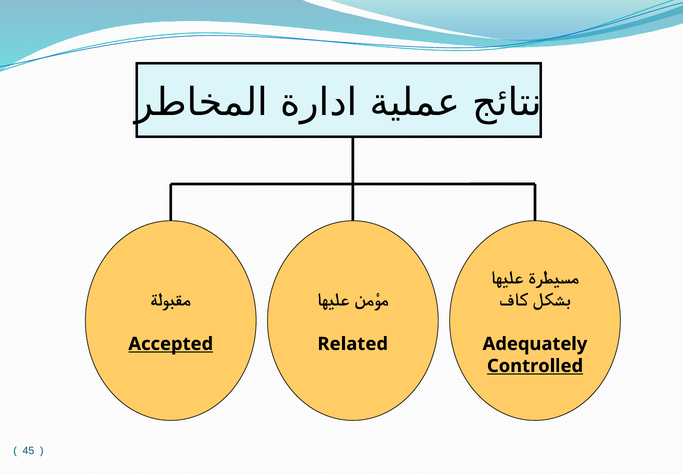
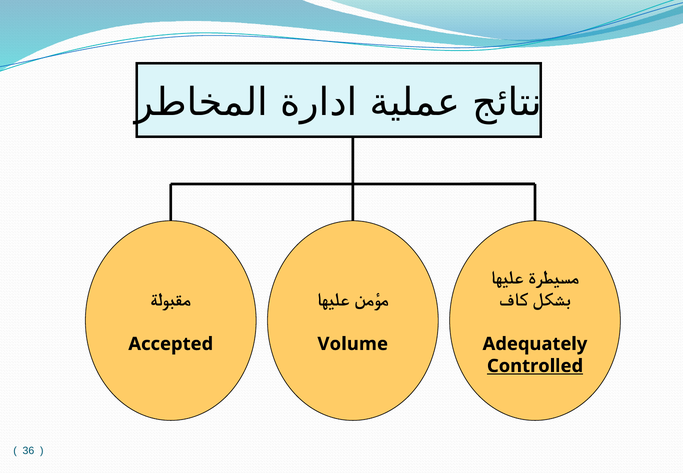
Accepted underline: present -> none
Related: Related -> Volume
45: 45 -> 36
